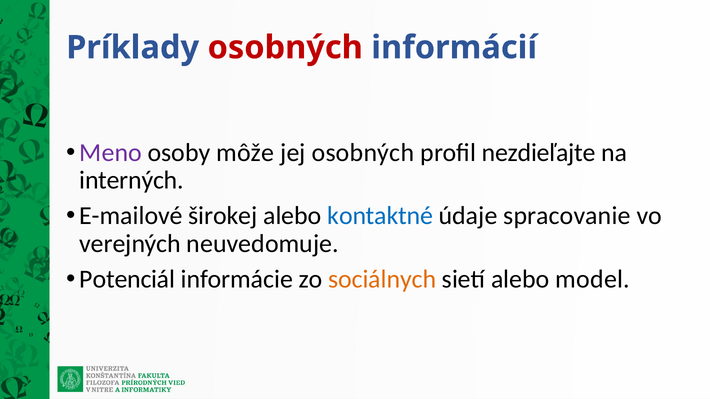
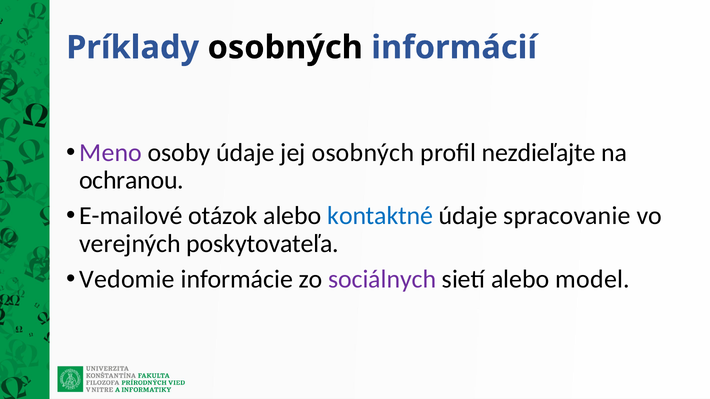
osobných at (285, 48) colour: red -> black
osoby môže: môže -> údaje
interných: interných -> ochranou
širokej: širokej -> otázok
neuvedomuje: neuvedomuje -> poskytovateľa
Potenciál: Potenciál -> Vedomie
sociálnych colour: orange -> purple
